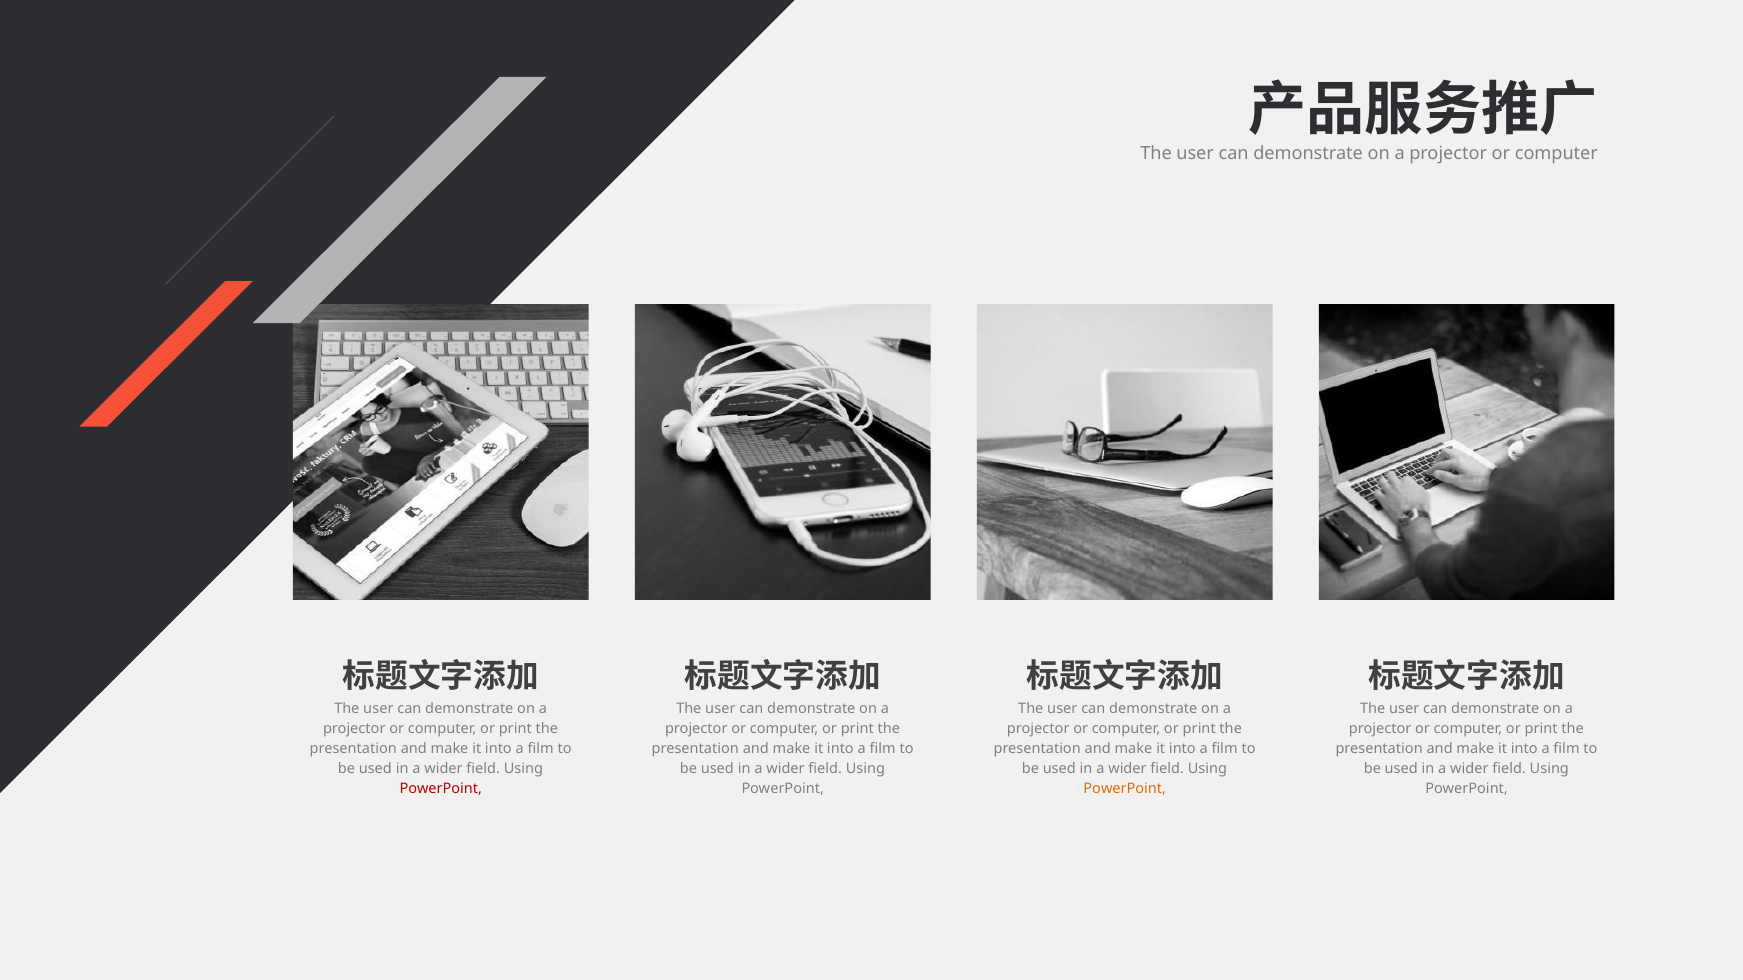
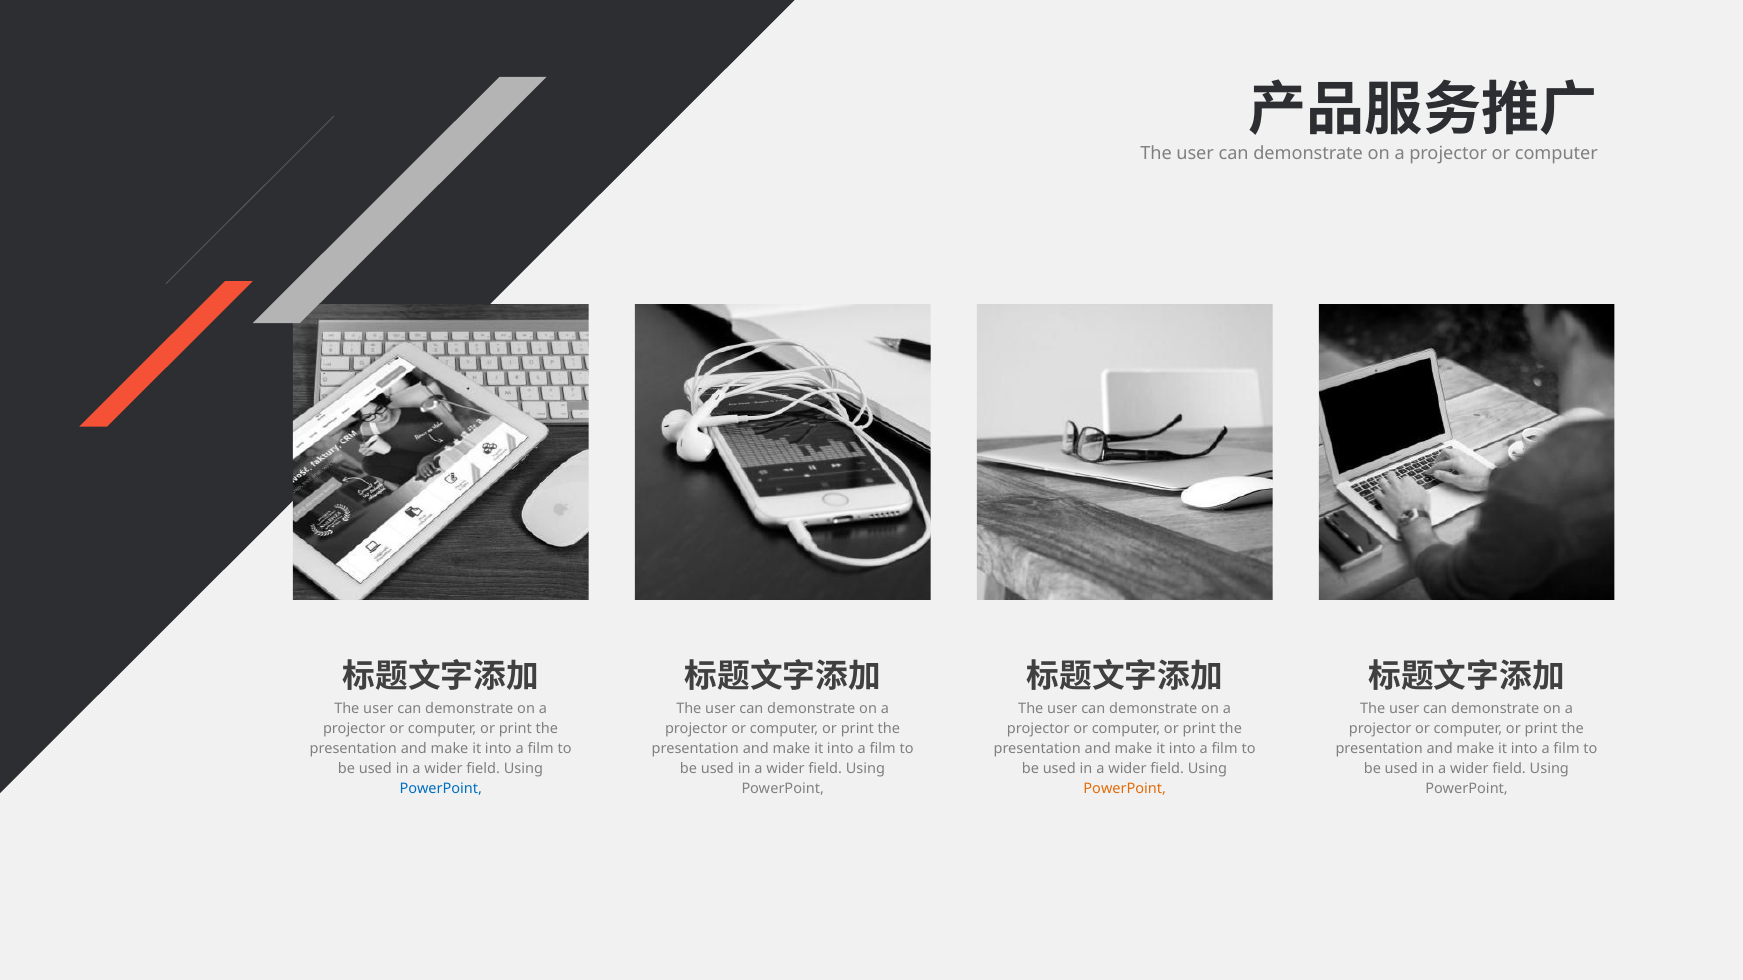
PowerPoint at (441, 789) colour: red -> blue
